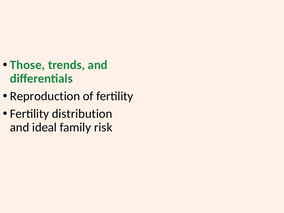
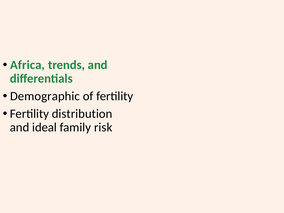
Those: Those -> Africa
Reproduction: Reproduction -> Demographic
